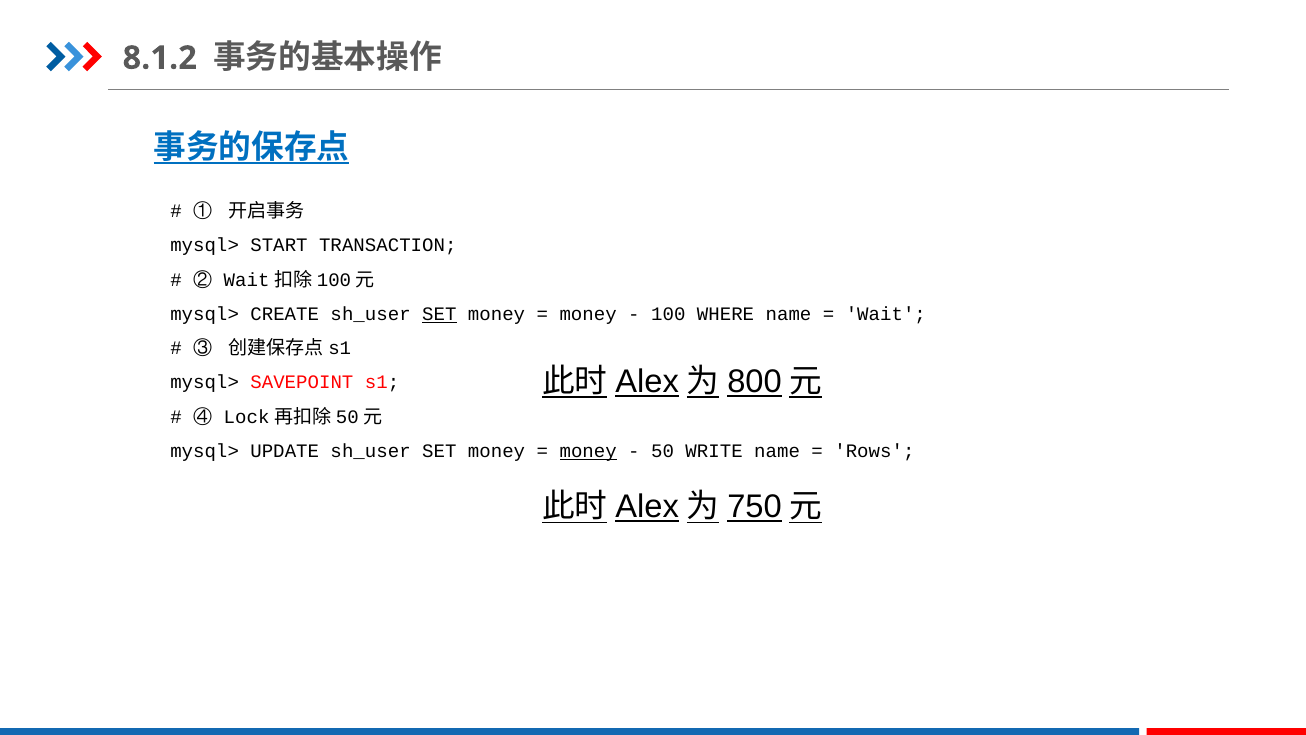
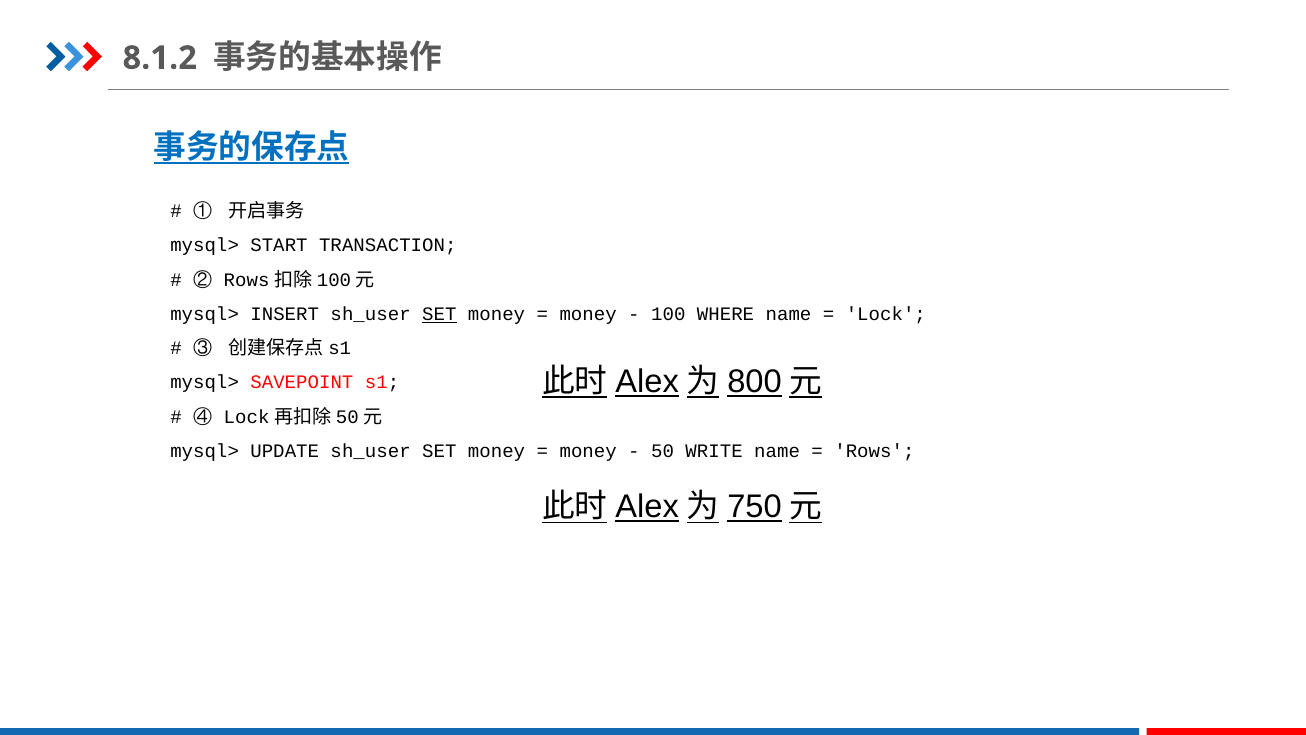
Wait at (247, 280): Wait -> Rows
CREATE: CREATE -> INSERT
Wait at (886, 314): Wait -> Lock
money at (588, 451) underline: present -> none
